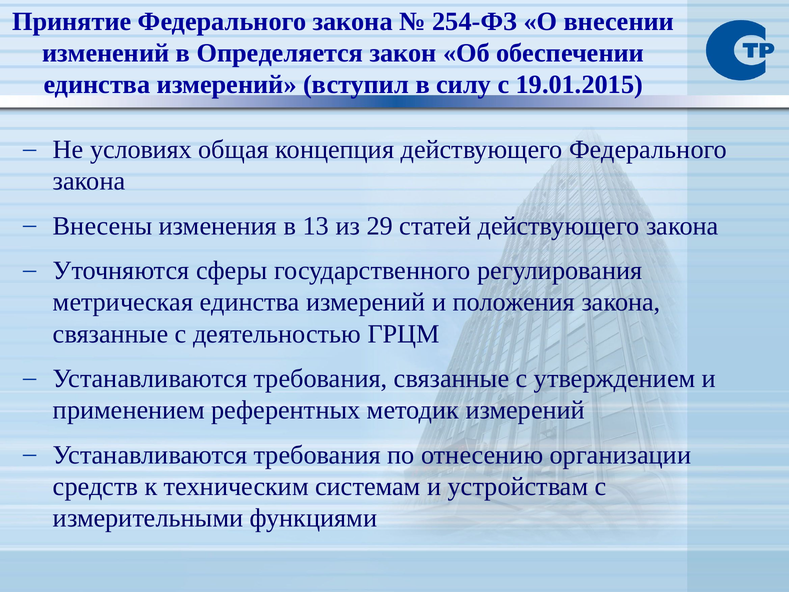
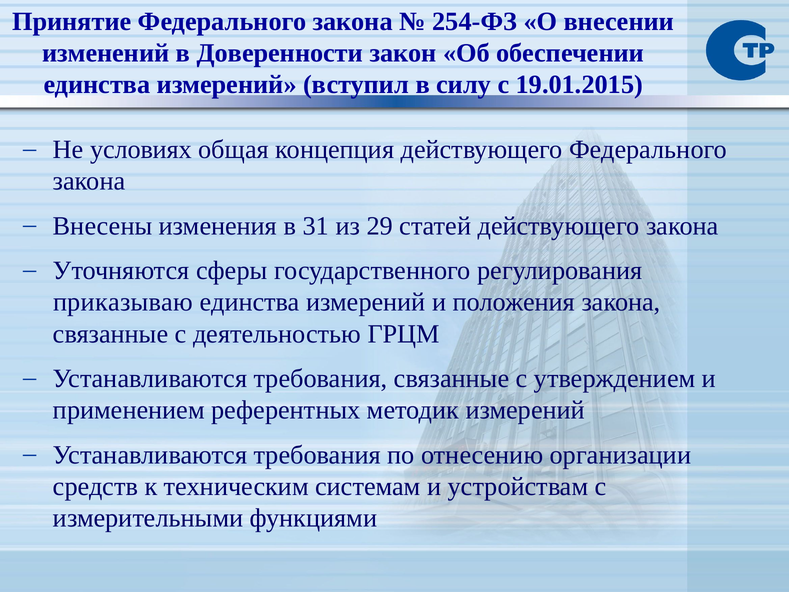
Определяется: Определяется -> Доверенности
13: 13 -> 31
метрическая: метрическая -> приказываю
